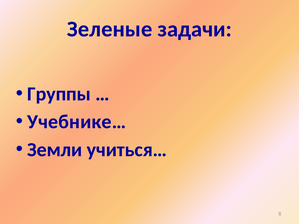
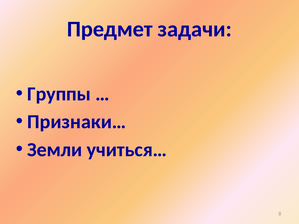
Зеленые: Зеленые -> Предмет
Учебнике…: Учебнике… -> Признаки…
